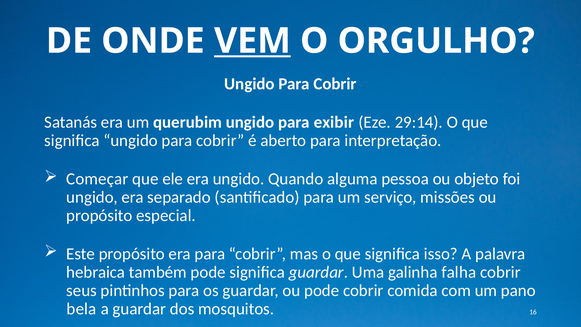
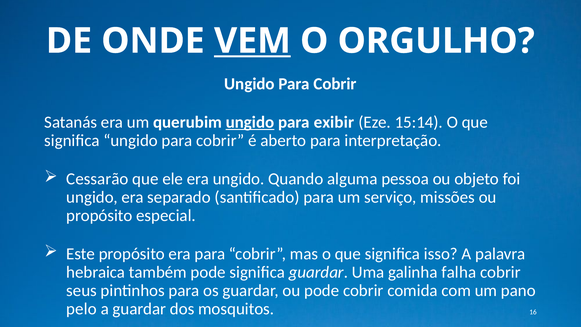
ungido at (250, 122) underline: none -> present
29:14: 29:14 -> 15:14
Começar: Começar -> Cessarão
bela: bela -> pelo
